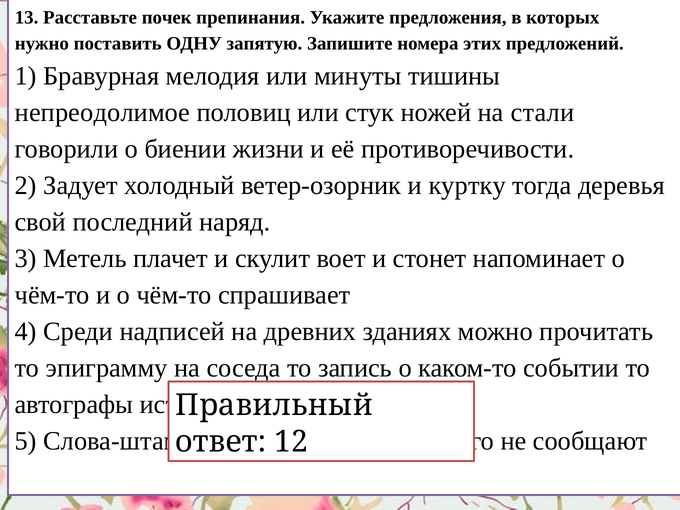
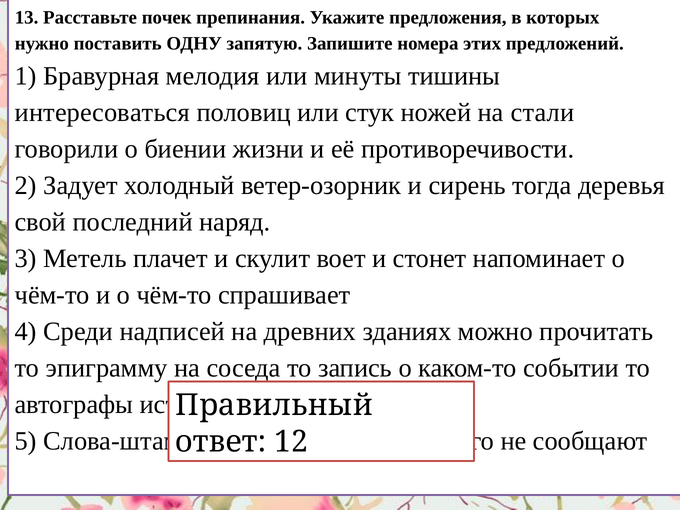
непреодолимое: непреодолимое -> интересоваться
куртку: куртку -> сирень
